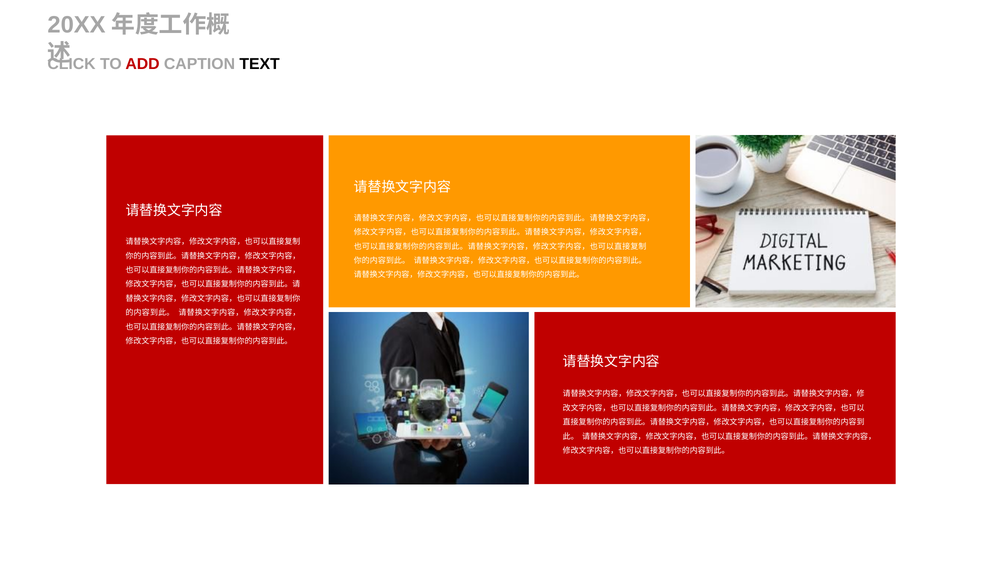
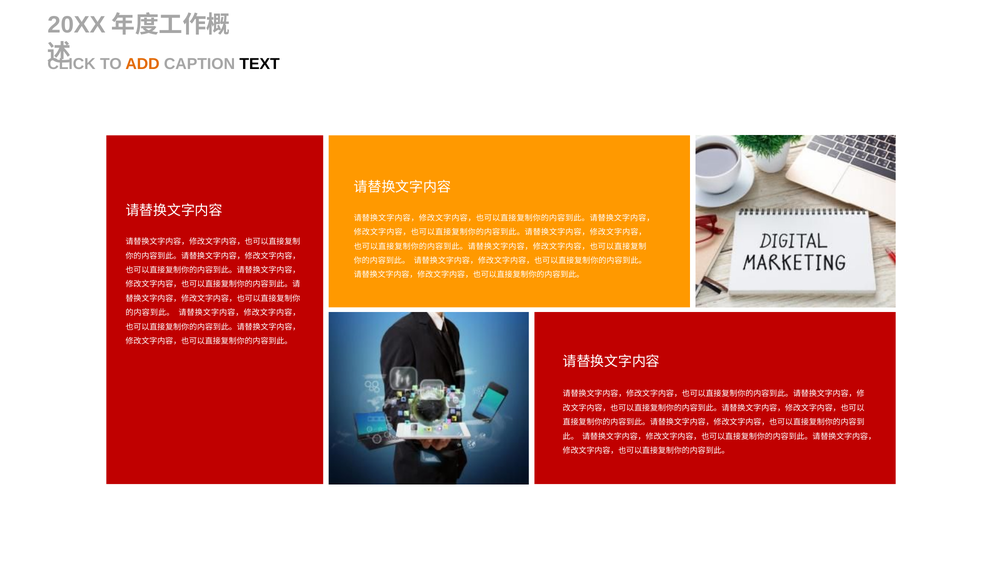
ADD colour: red -> orange
